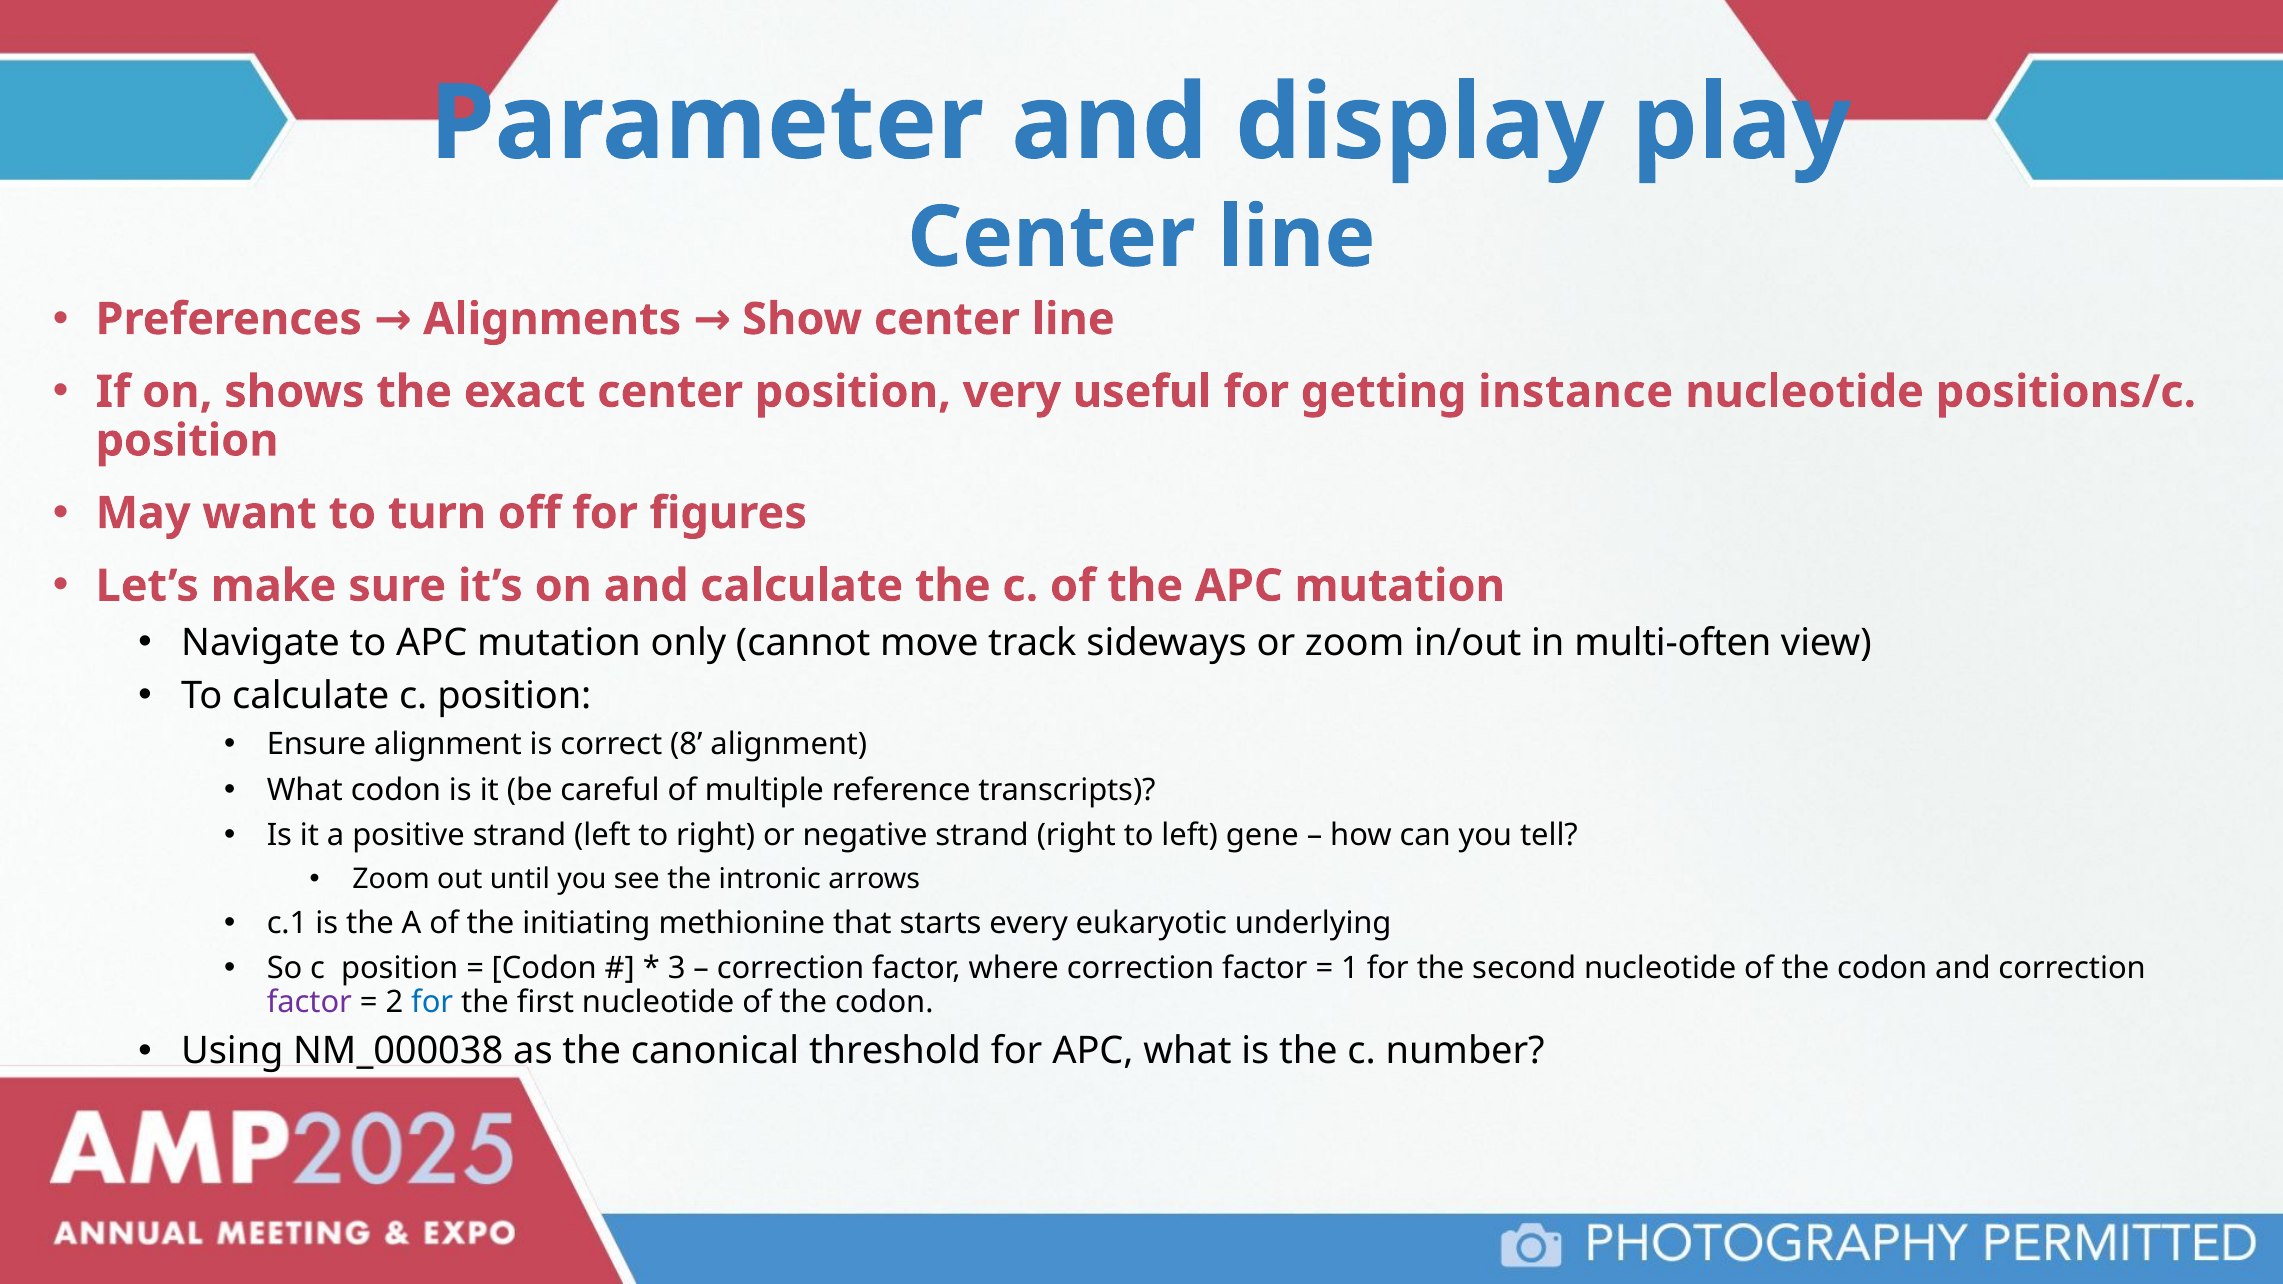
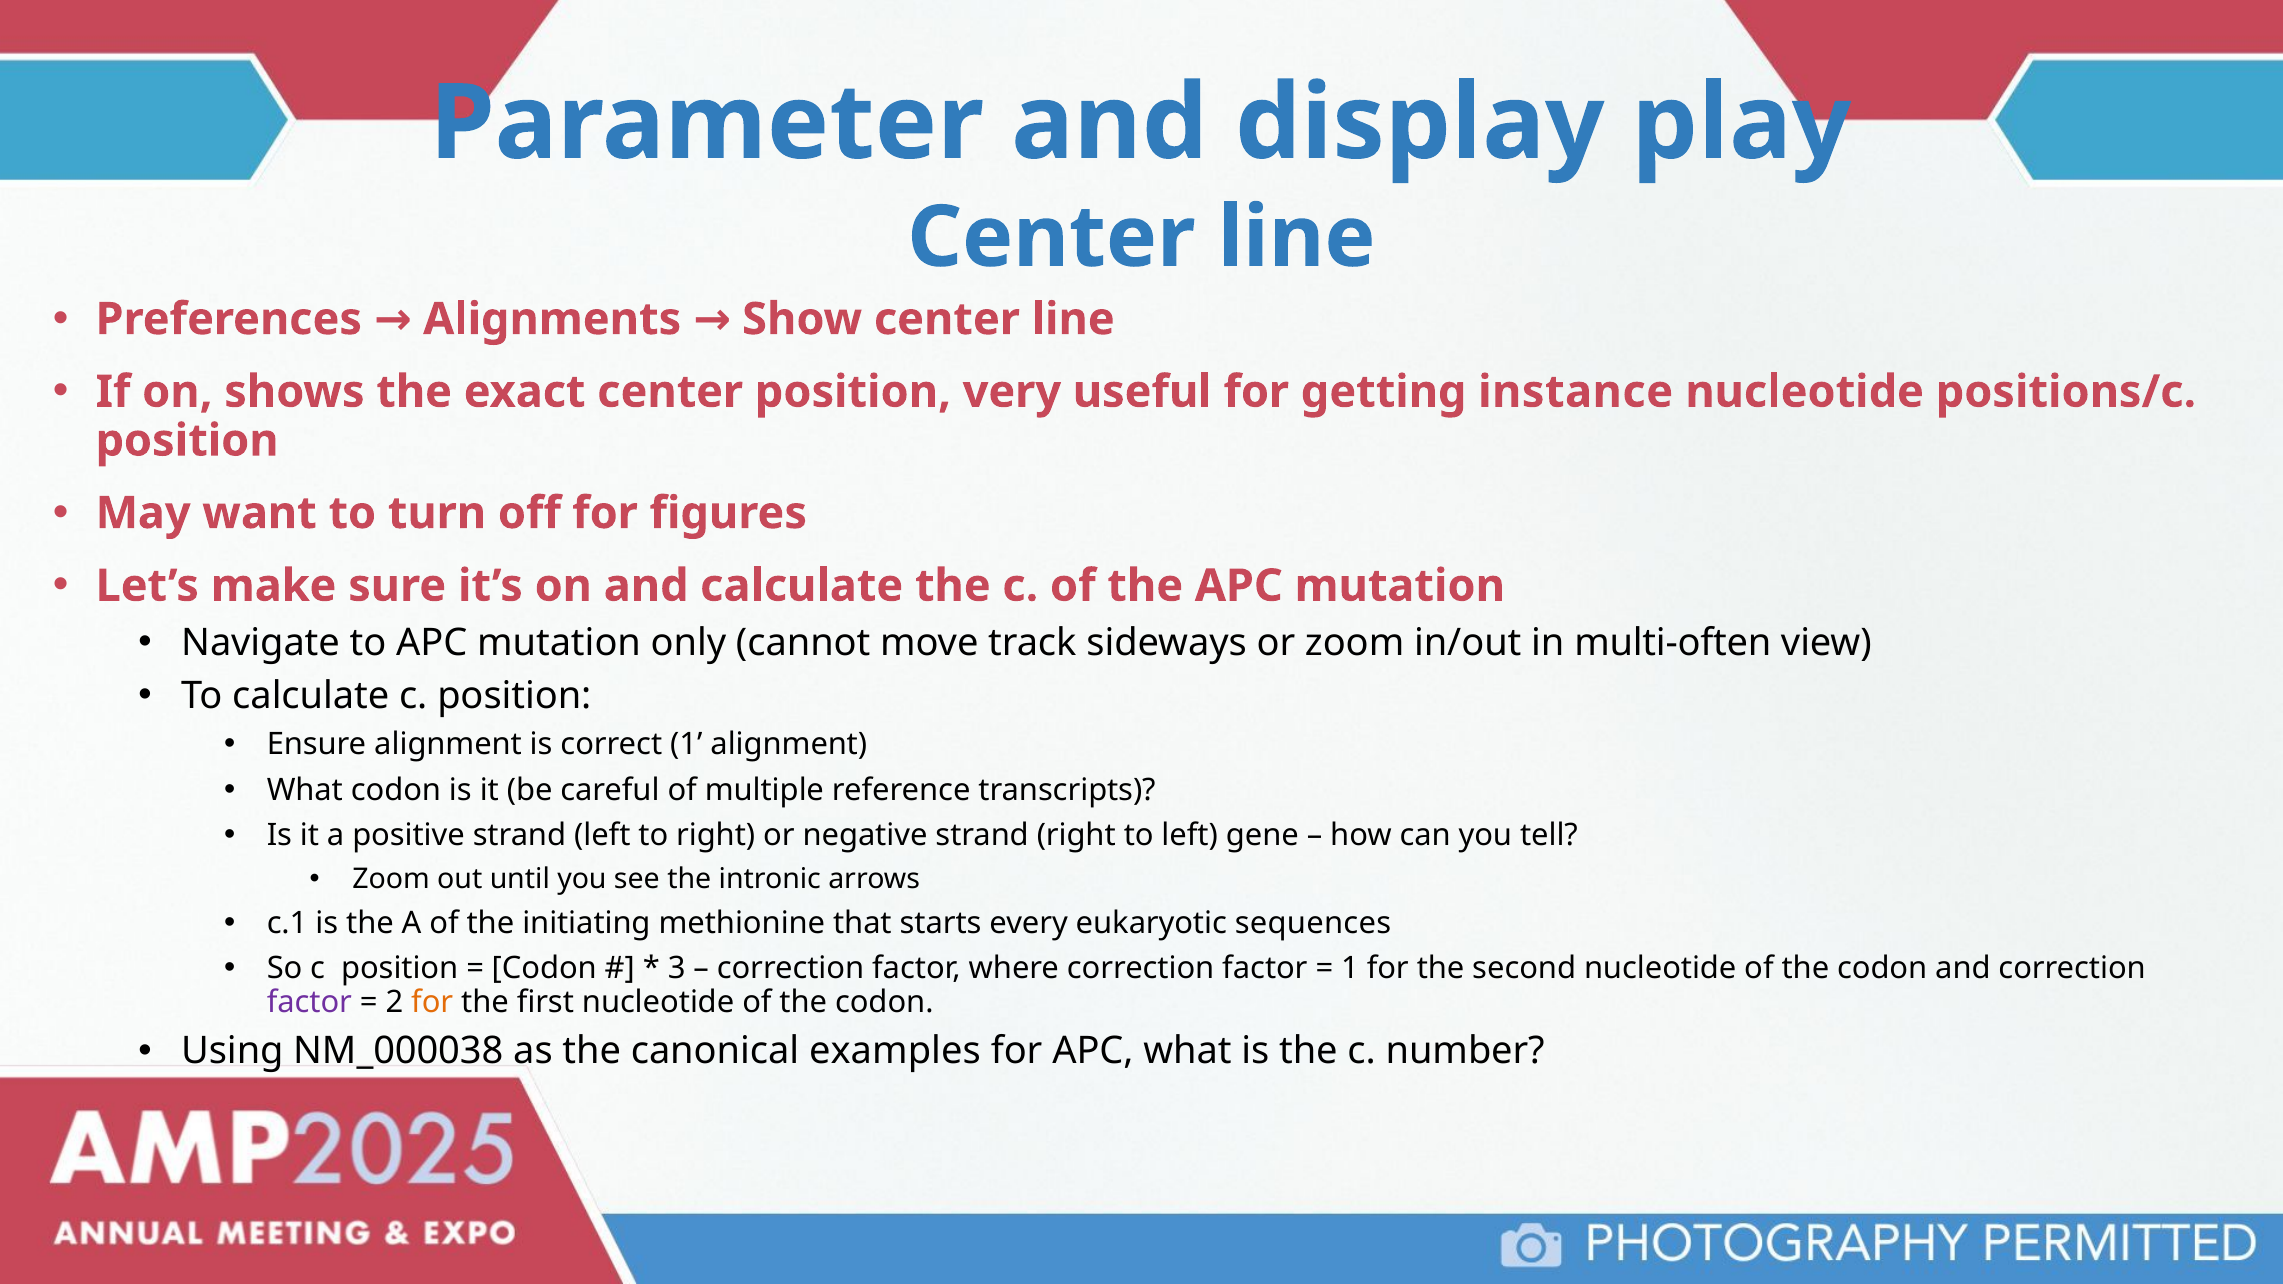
correct 8: 8 -> 1
underlying: underlying -> sequences
for at (432, 1002) colour: blue -> orange
threshold: threshold -> examples
